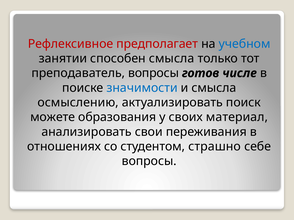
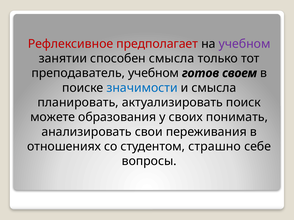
учебном at (245, 44) colour: blue -> purple
преподаватель вопросы: вопросы -> учебном
числе: числе -> своем
осмыслению: осмыслению -> планировать
материал: материал -> понимать
